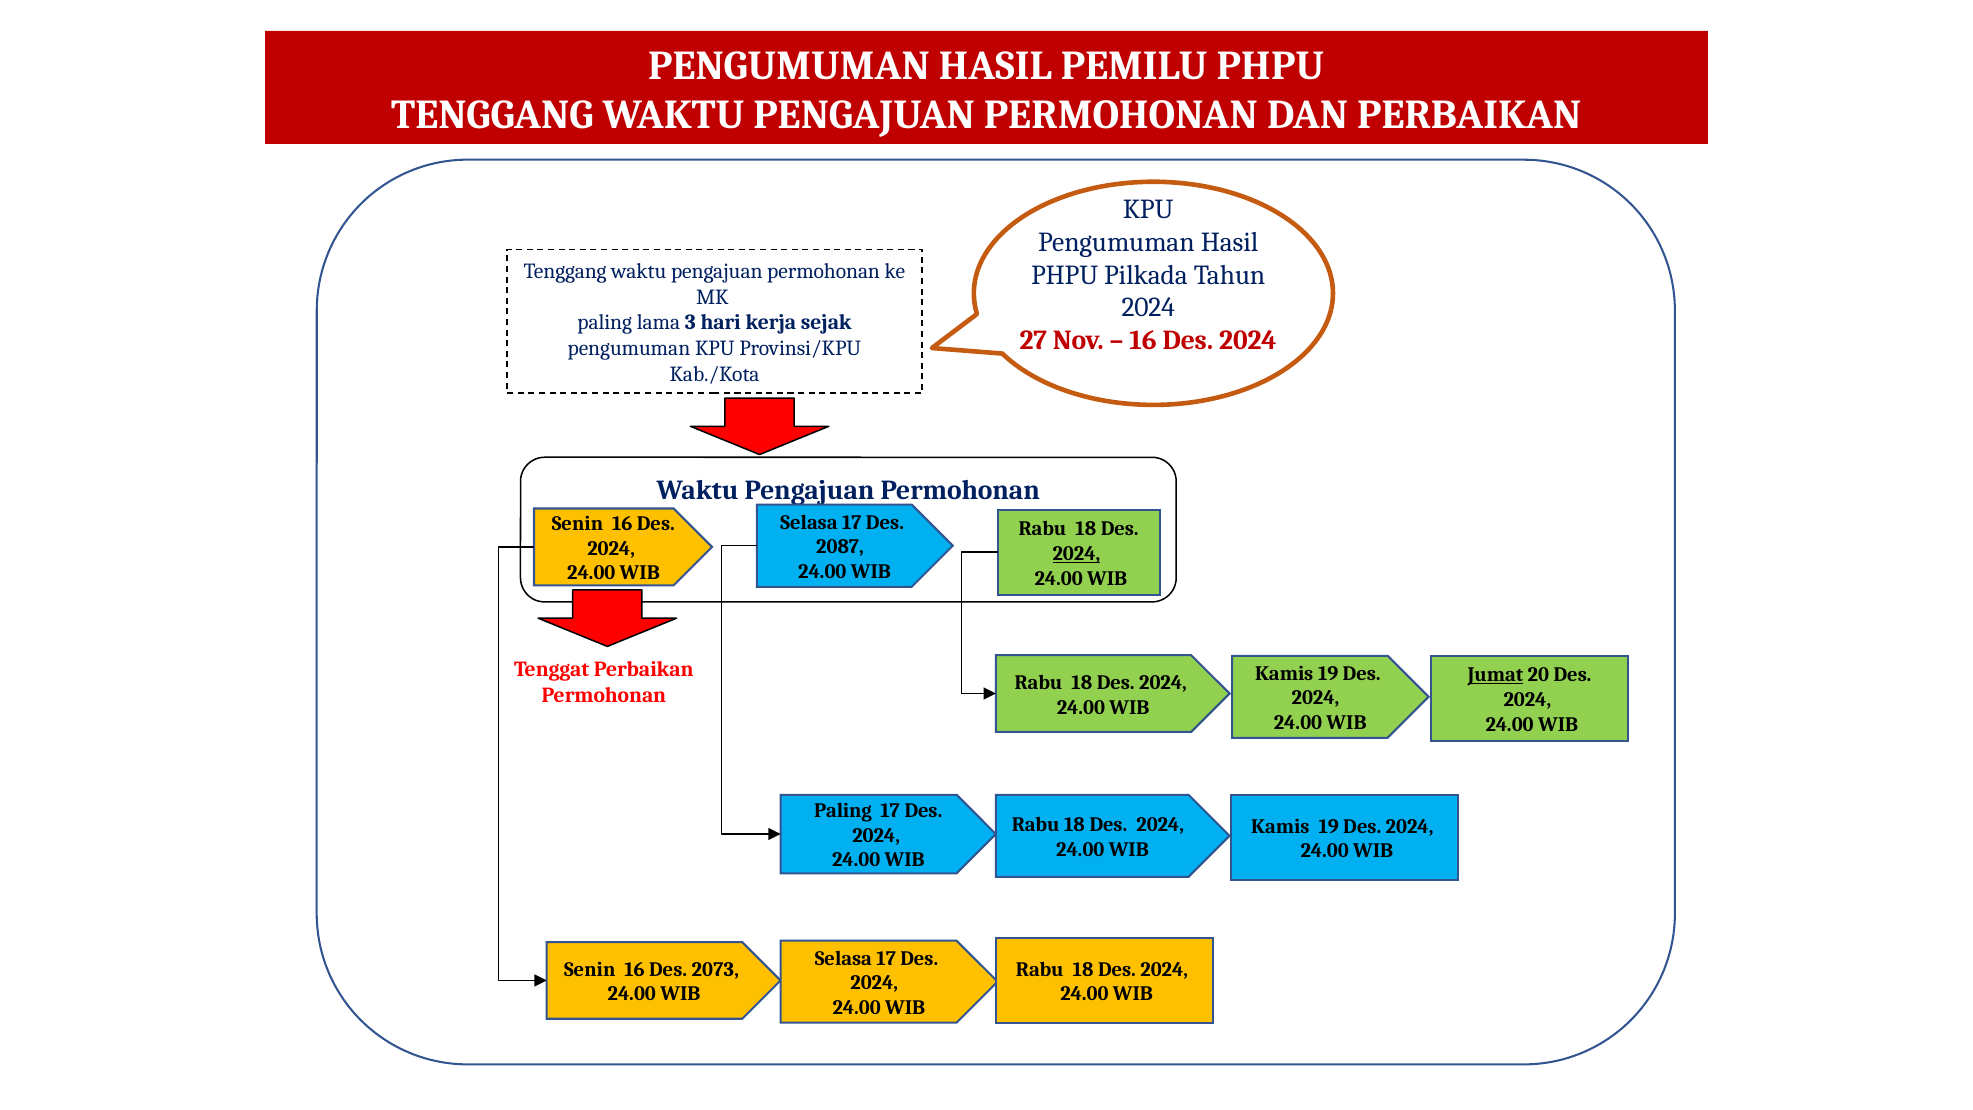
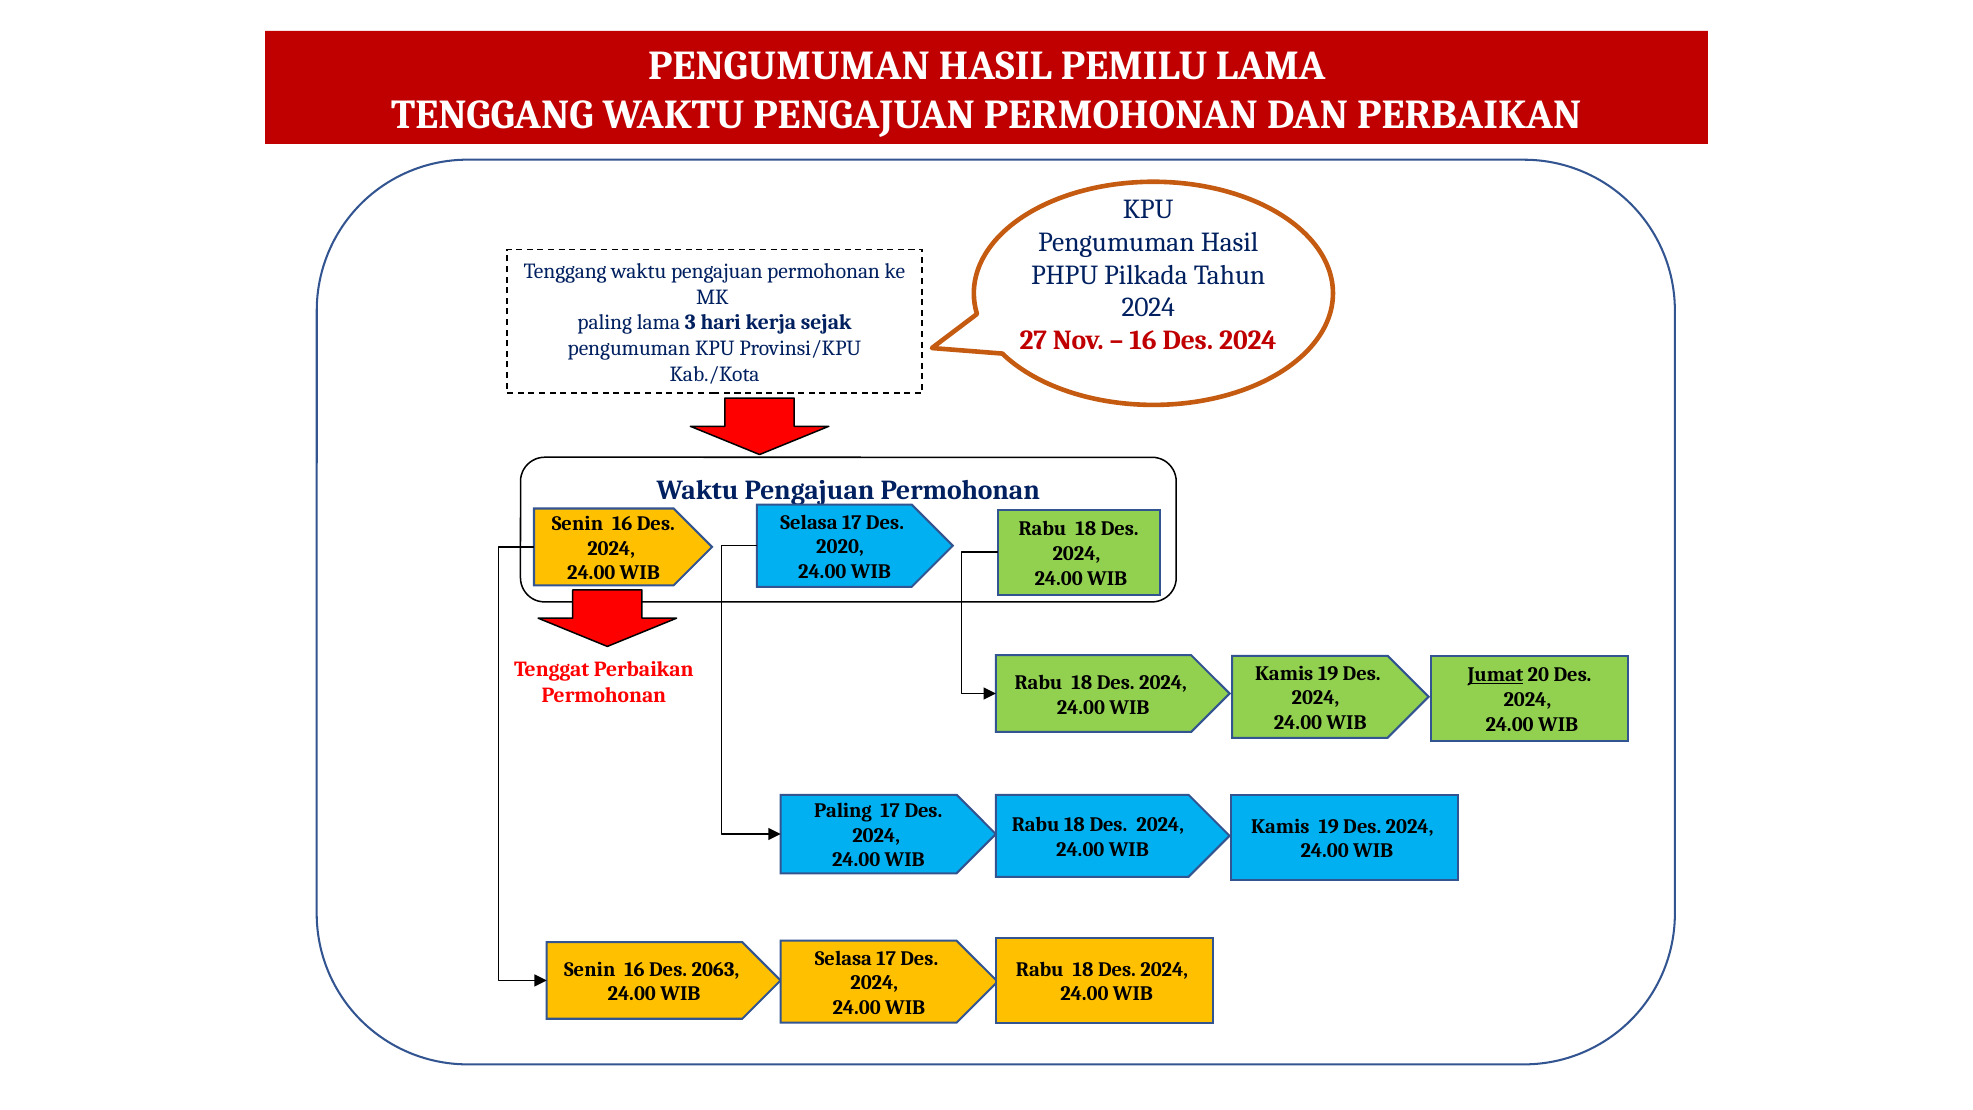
PEMILU PHPU: PHPU -> LAMA
2087: 2087 -> 2020
2024 at (1076, 553) underline: present -> none
2073: 2073 -> 2063
